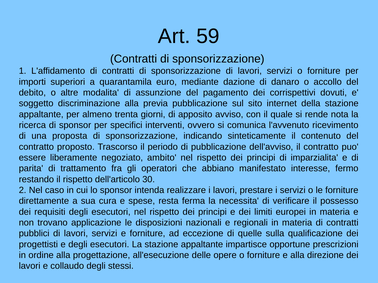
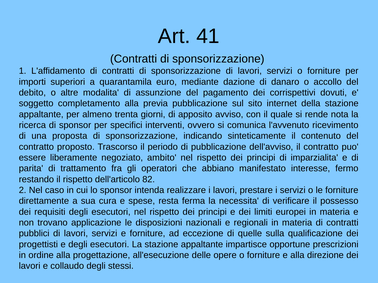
59: 59 -> 41
discriminazione: discriminazione -> completamento
30: 30 -> 82
